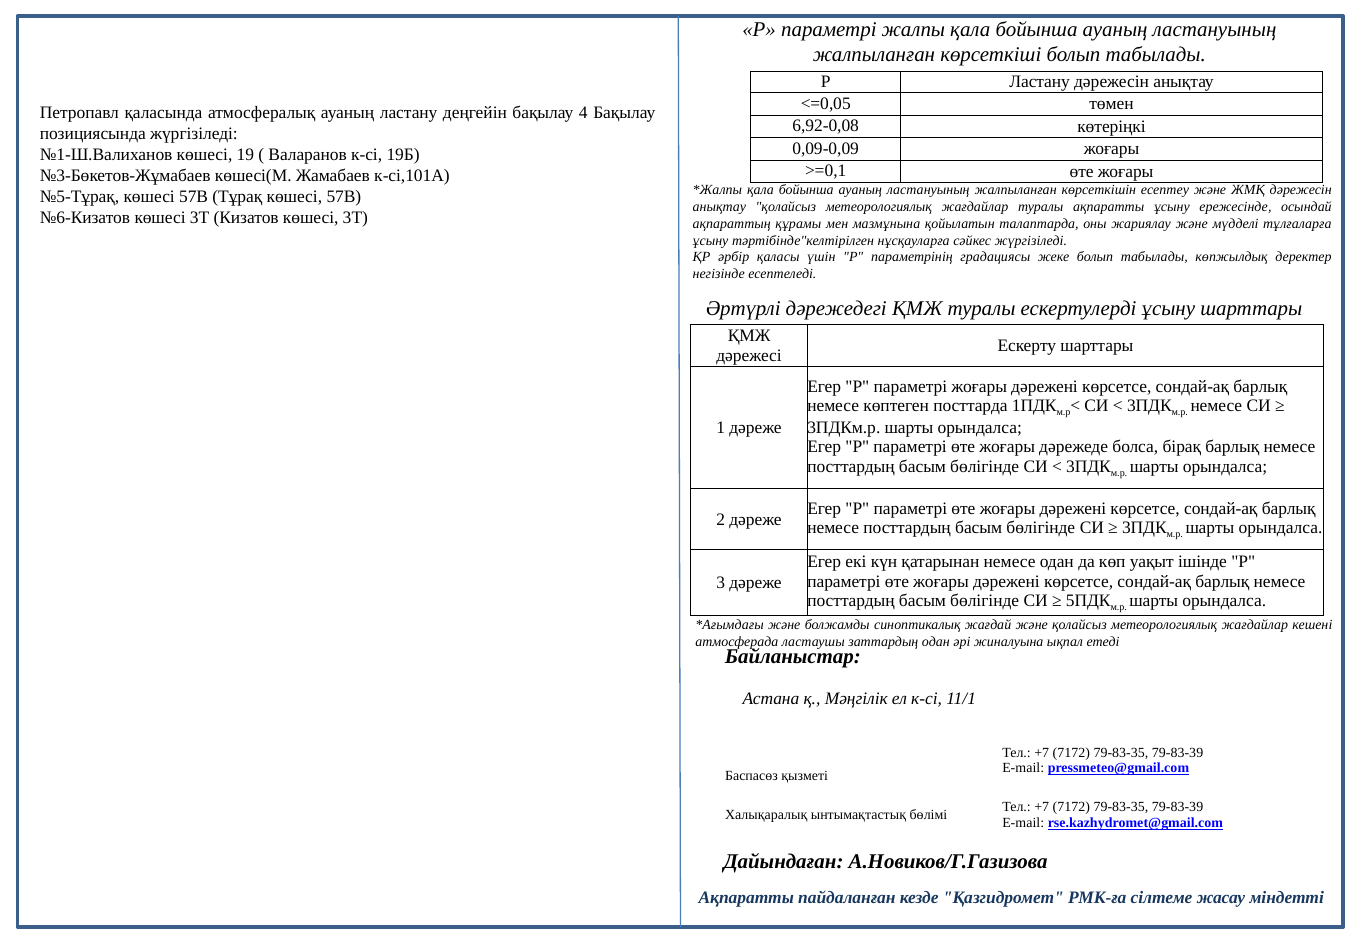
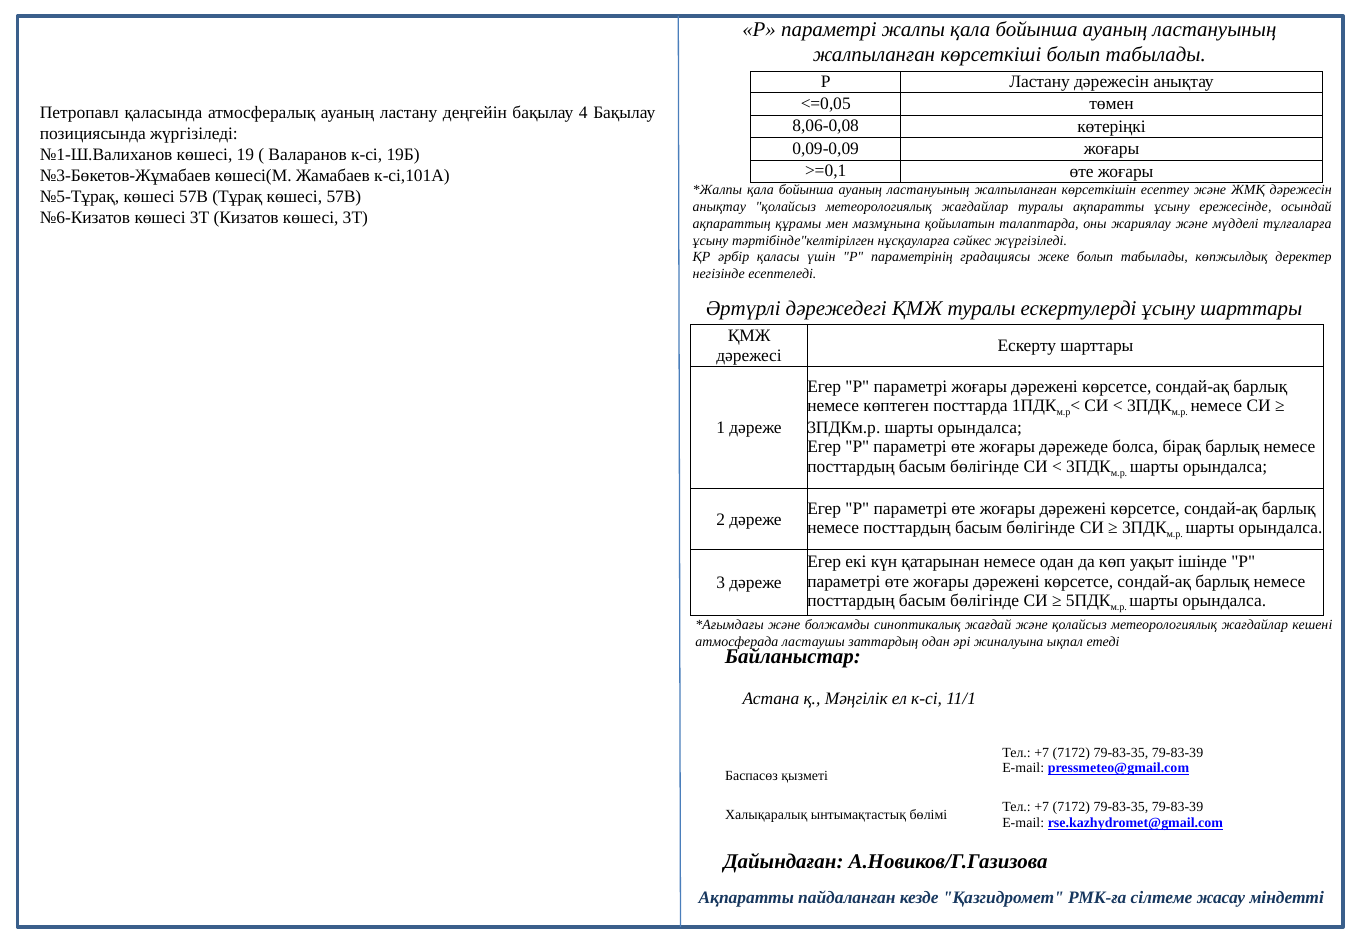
6,92-0,08: 6,92-0,08 -> 8,06-0,08
